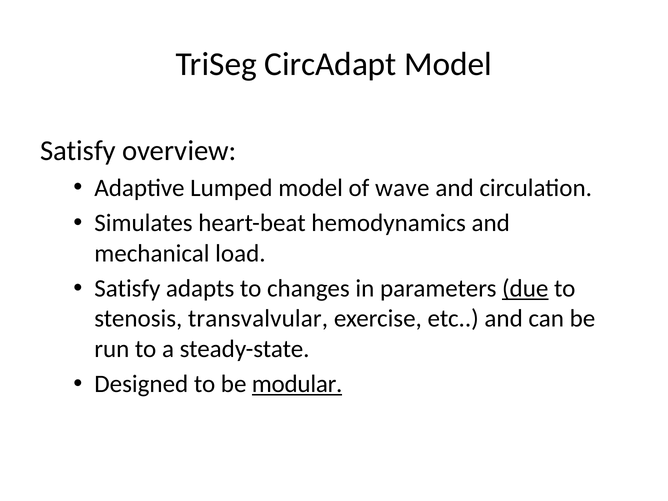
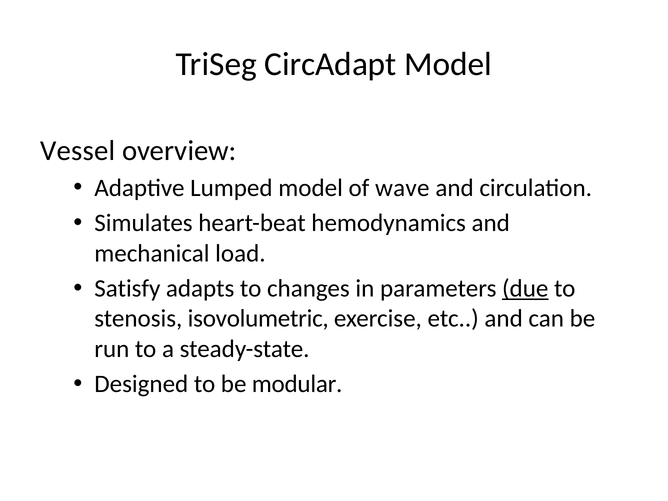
Satisfy at (78, 151): Satisfy -> Vessel
transvalvular: transvalvular -> isovolumetric
modular underline: present -> none
